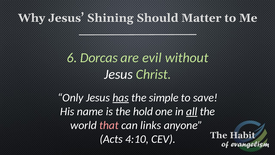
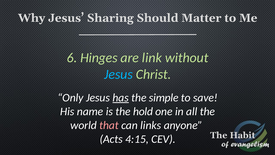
Shining: Shining -> Sharing
Dorcas: Dorcas -> Hinges
evil: evil -> link
Jesus at (118, 74) colour: white -> light blue
all underline: present -> none
4:10: 4:10 -> 4:15
